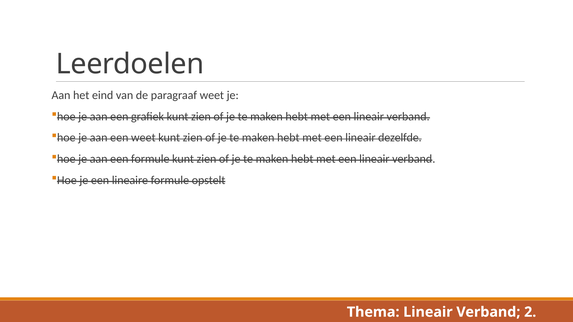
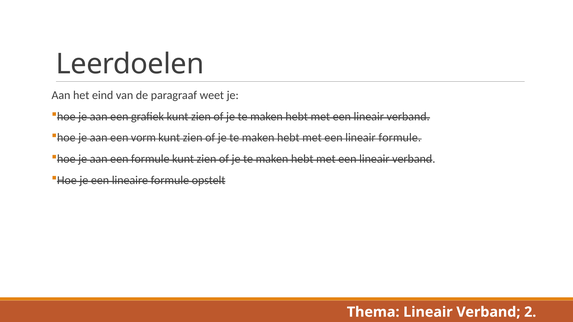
een weet: weet -> vorm
lineair dezelfde: dezelfde -> formule
